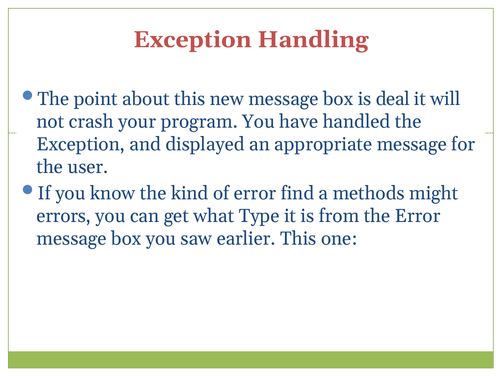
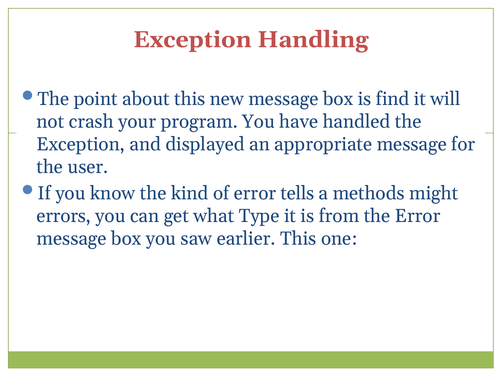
deal: deal -> find
find: find -> tells
